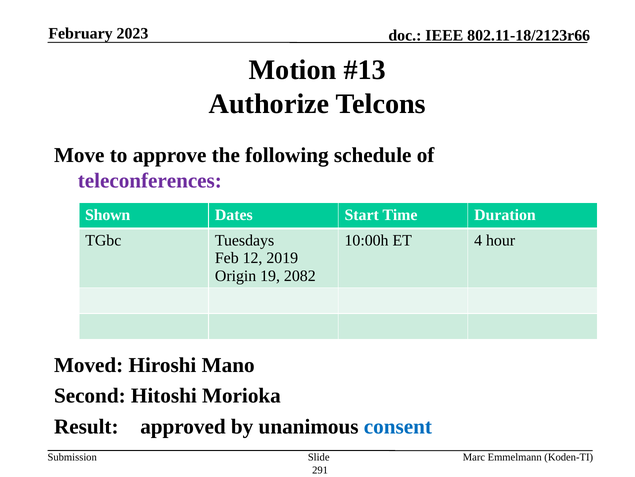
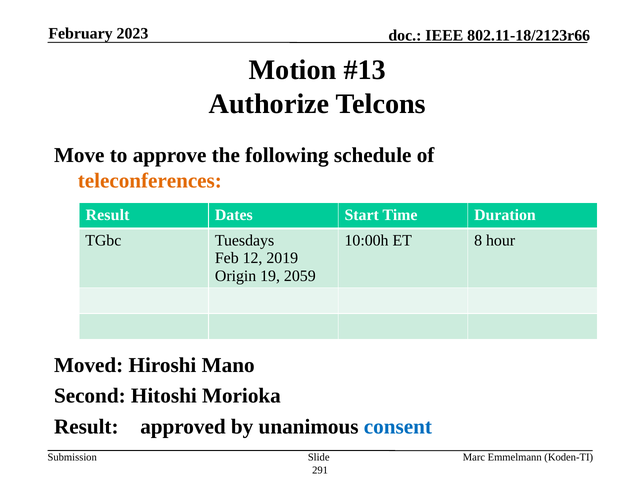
teleconferences colour: purple -> orange
Shown at (108, 214): Shown -> Result
4: 4 -> 8
2082: 2082 -> 2059
